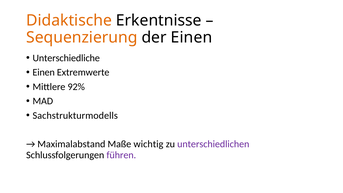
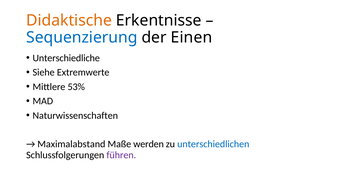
Sequenzierung colour: orange -> blue
Einen at (44, 72): Einen -> Siehe
92%: 92% -> 53%
Sachstrukturmodells: Sachstrukturmodells -> Naturwissenschaften
wichtig: wichtig -> werden
unterschiedlichen colour: purple -> blue
